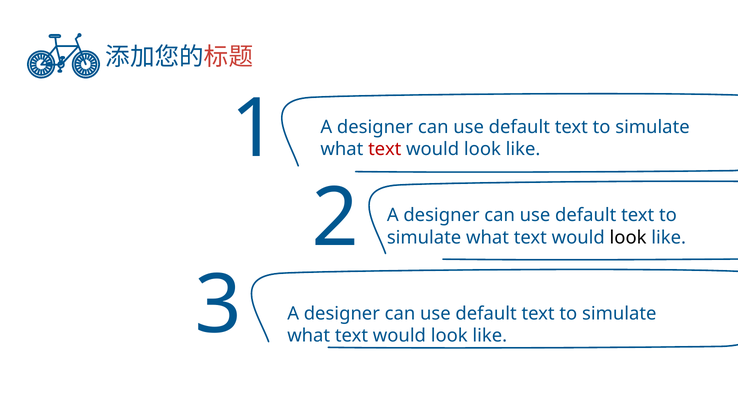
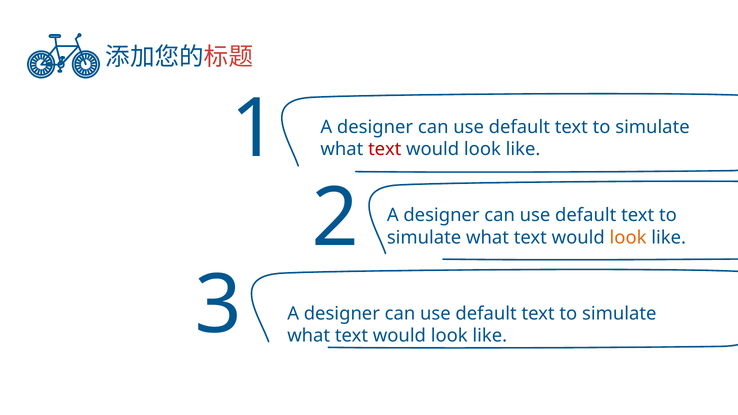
look at (628, 238) colour: black -> orange
